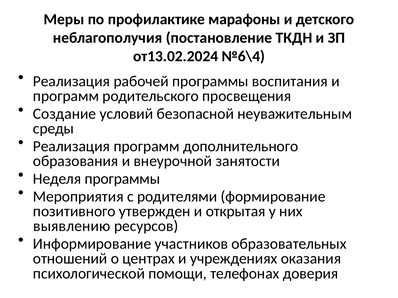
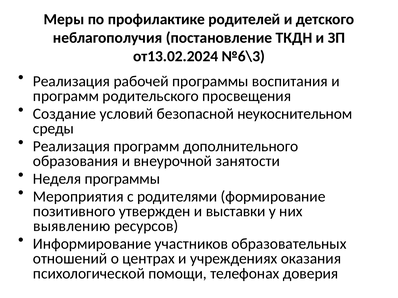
марафоны: марафоны -> родителей
№6\4: №6\4 -> №6\3
неуважительным: неуважительным -> неукоснительном
открытая: открытая -> выставки
